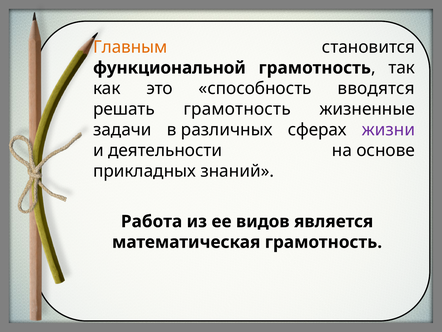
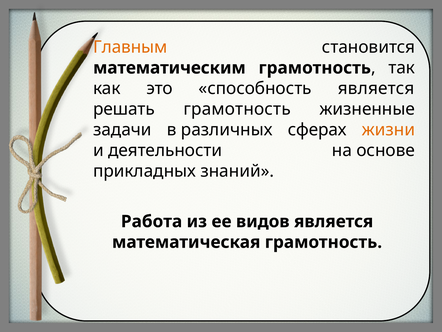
функциональной: функциональной -> математическим
способность вводятся: вводятся -> является
жизни colour: purple -> orange
